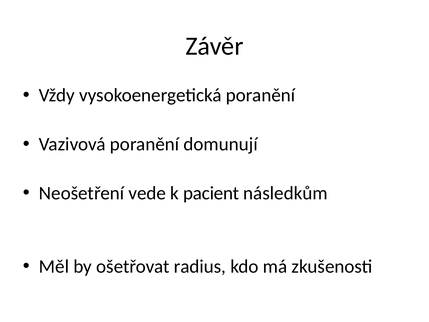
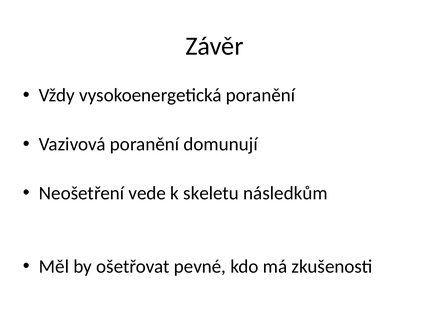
pacient: pacient -> skeletu
radius: radius -> pevné
